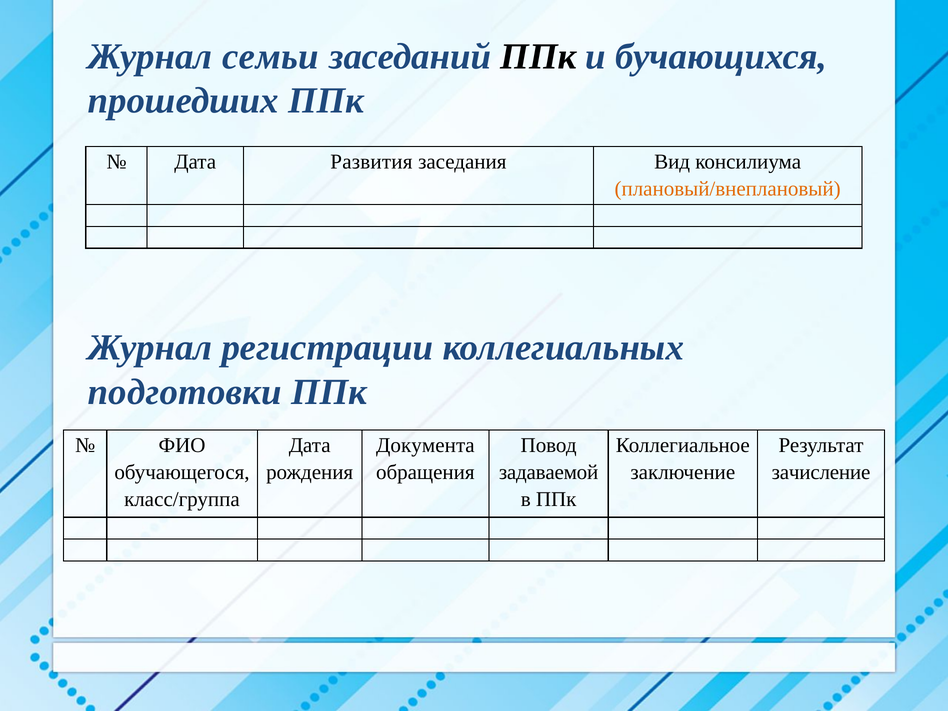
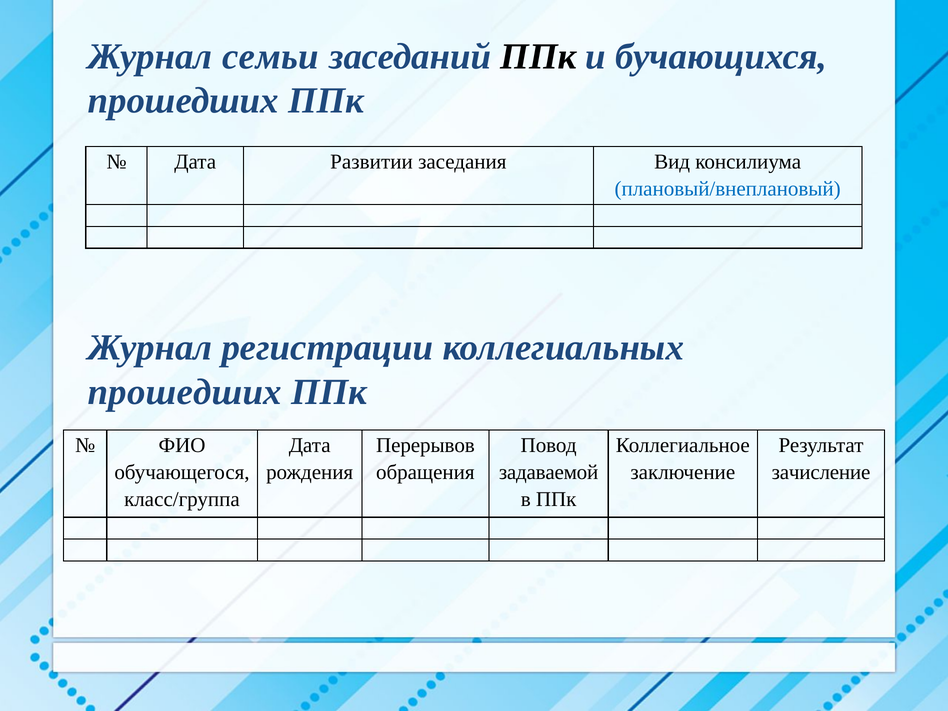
Развития: Развития -> Развитии
плановый/внеплановый colour: orange -> blue
подготовки at (185, 392): подготовки -> прошедших
Документа: Документа -> Перерывов
